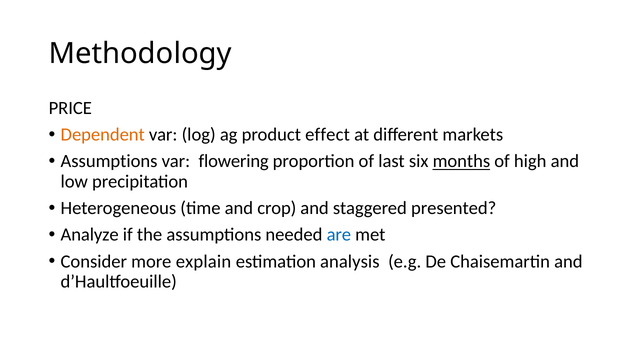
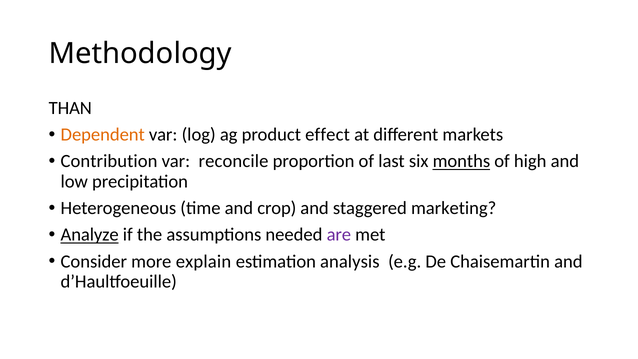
PRICE: PRICE -> THAN
Assumptions at (109, 161): Assumptions -> Contribution
flowering: flowering -> reconcile
presented: presented -> marketing
Analyze underline: none -> present
are colour: blue -> purple
